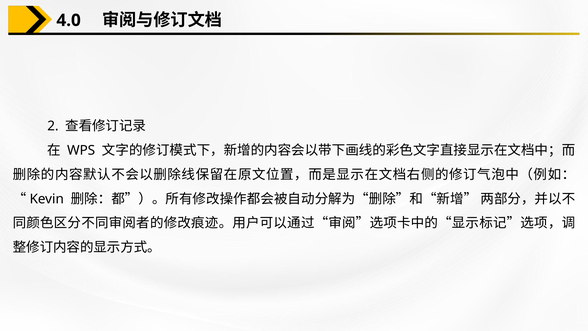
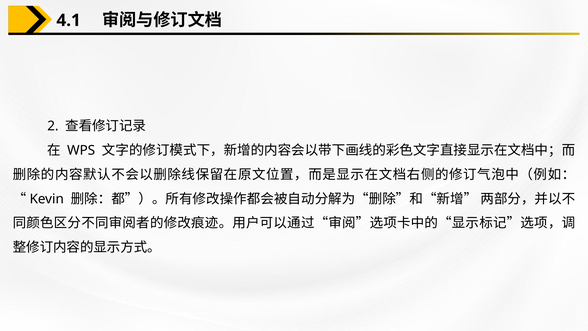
4.0: 4.0 -> 4.1
